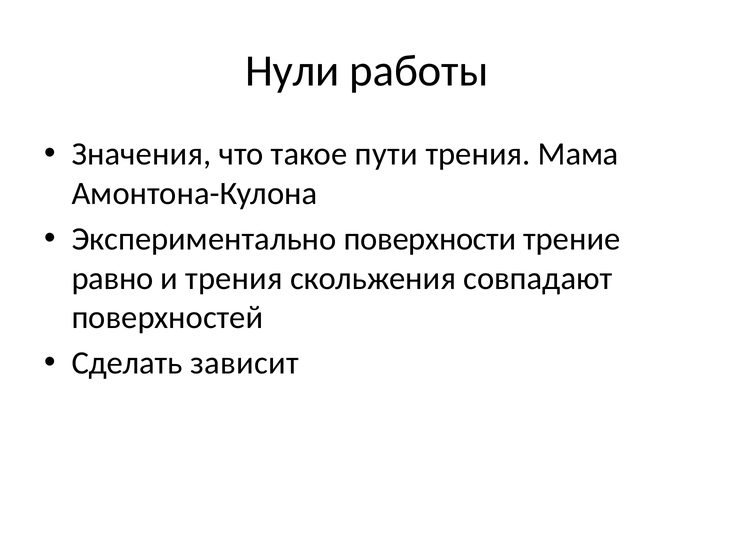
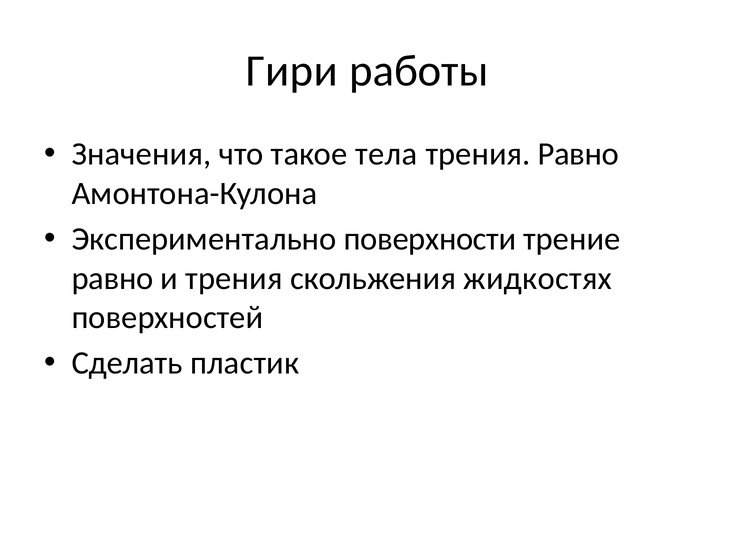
Нули: Нули -> Гири
пути: пути -> тела
трения Мама: Мама -> Равно
совпадают: совпадают -> жидкостях
зависит: зависит -> пластик
